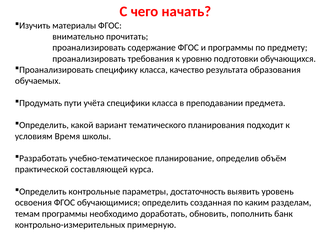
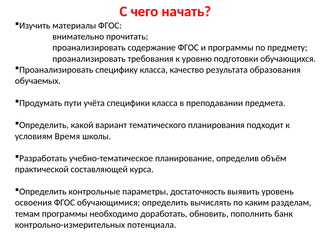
созданная: созданная -> вычислять
примерную: примерную -> потенциала
